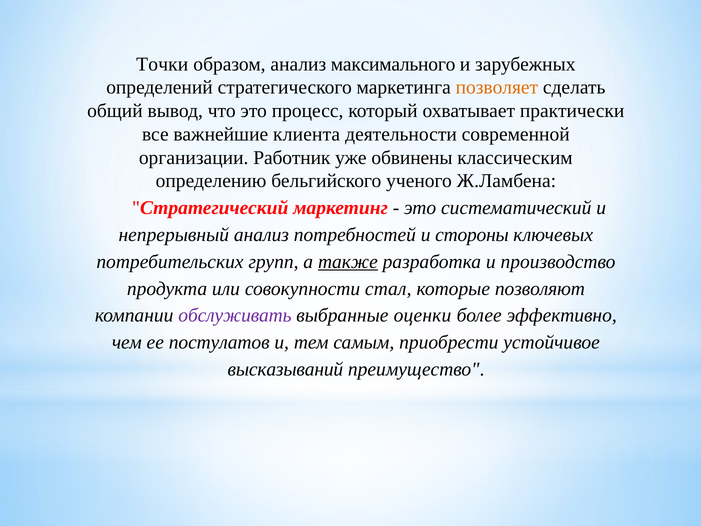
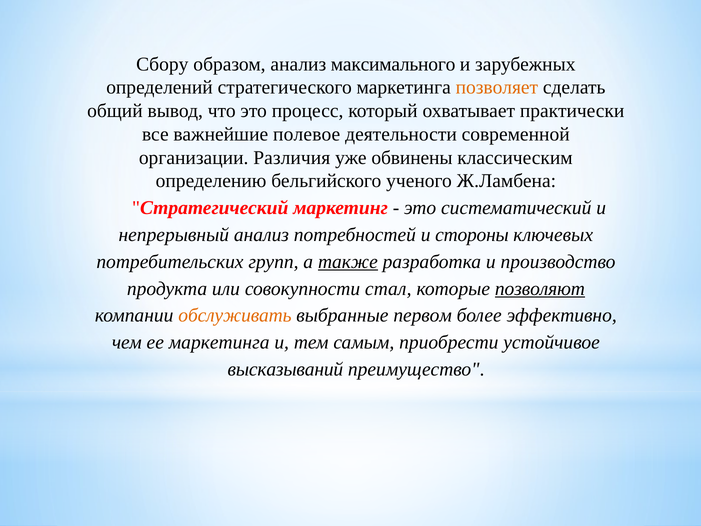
Точки: Точки -> Сбору
клиента: клиента -> полевое
Работник: Работник -> Различия
позволяют underline: none -> present
обслуживать colour: purple -> orange
оценки: оценки -> первом
ее постулатов: постулатов -> маркетинга
